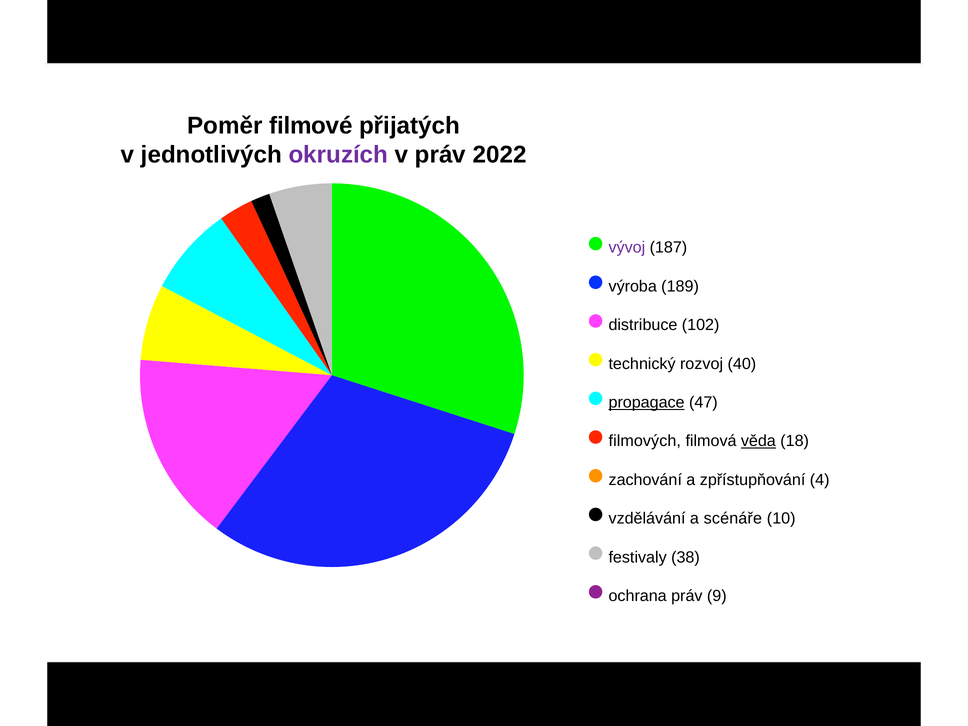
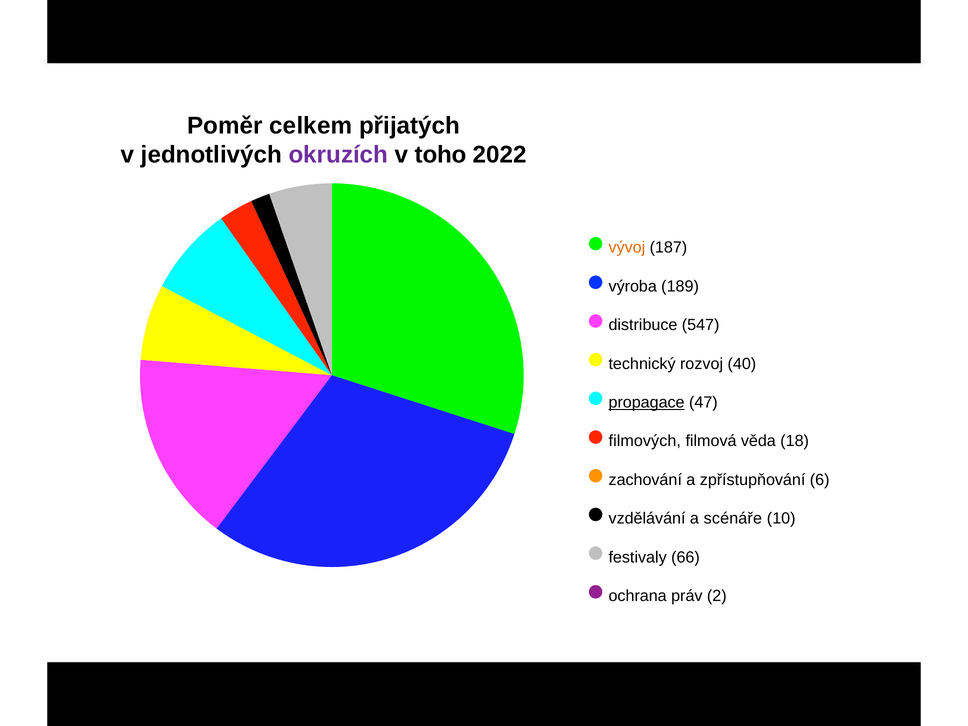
filmové: filmové -> celkem
v práv: práv -> toho
vývoj colour: purple -> orange
102: 102 -> 547
věda underline: present -> none
4: 4 -> 6
38: 38 -> 66
9: 9 -> 2
